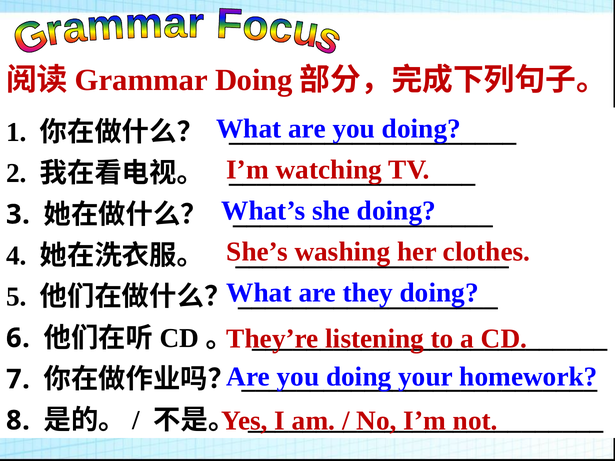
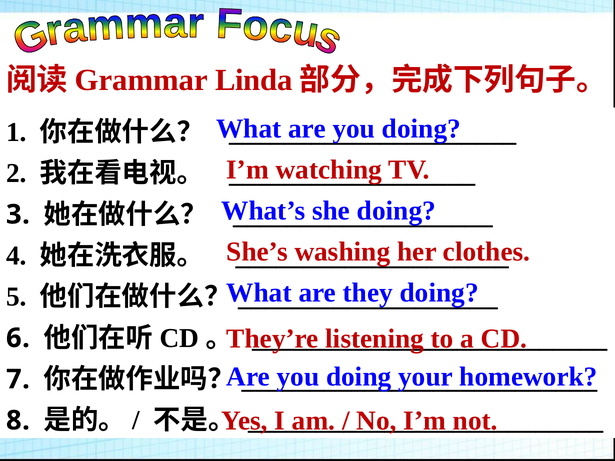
Grammar Doing: Doing -> Linda
